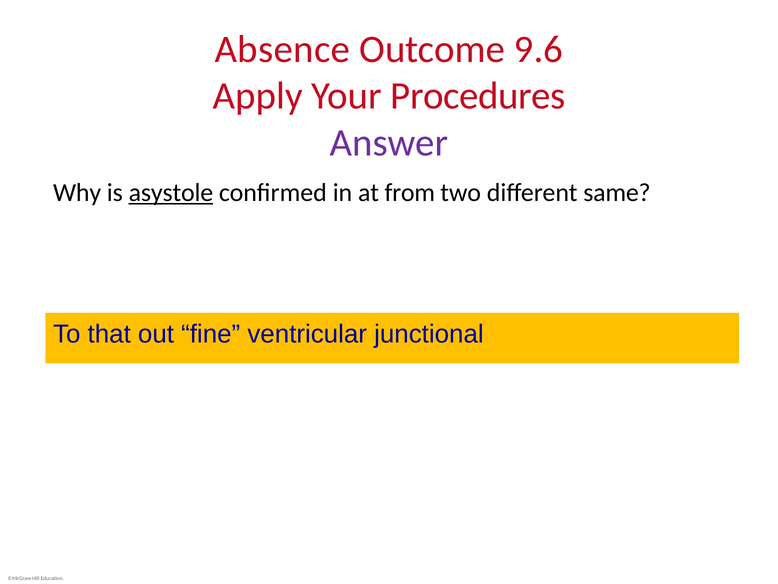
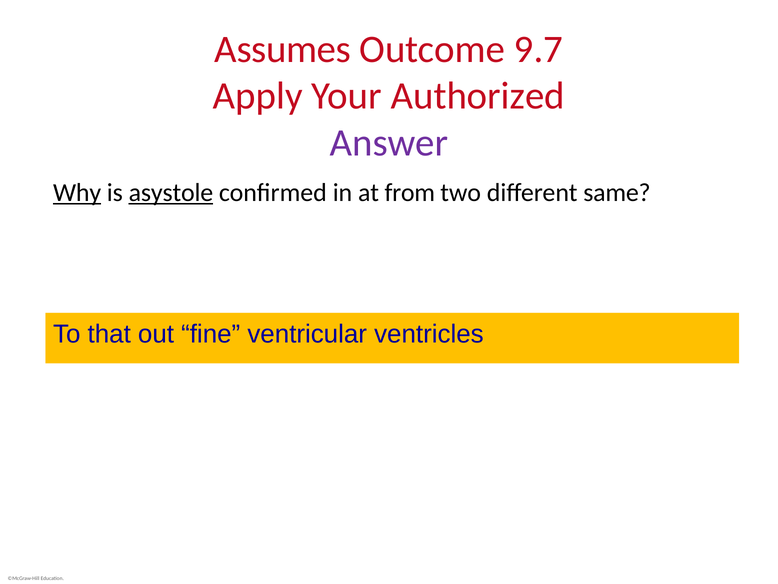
Absence: Absence -> Assumes
9.6: 9.6 -> 9.7
Procedures: Procedures -> Authorized
Why underline: none -> present
junctional: junctional -> ventricles
